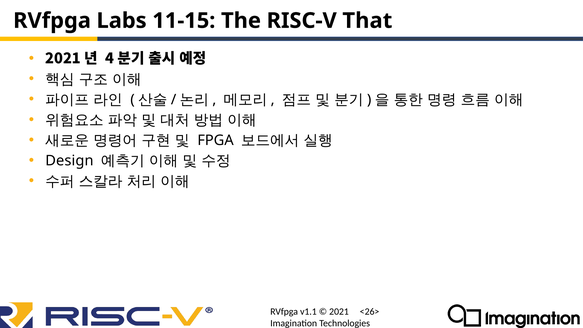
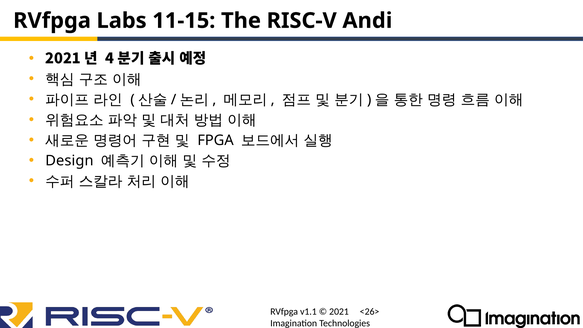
That: That -> Andi
